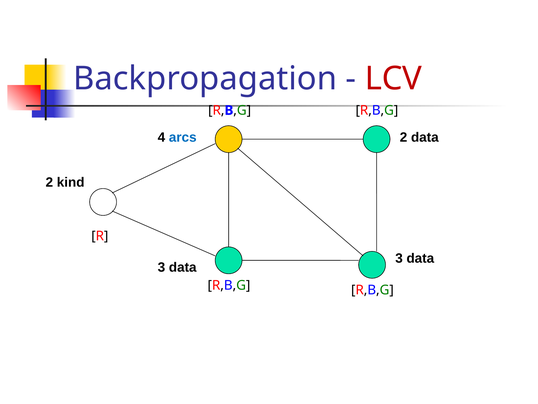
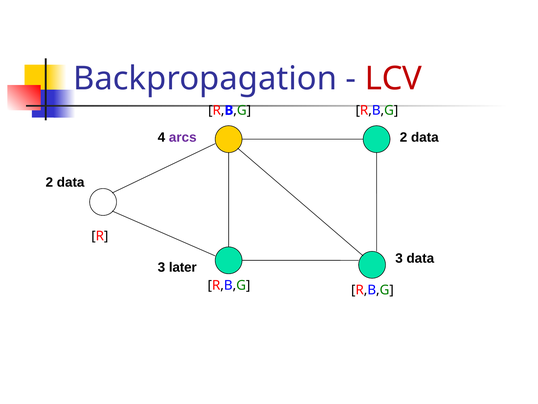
arcs colour: blue -> purple
kind at (71, 182): kind -> data
data at (183, 267): data -> later
